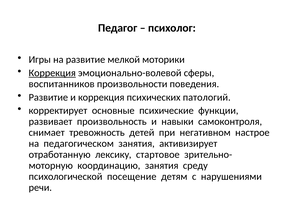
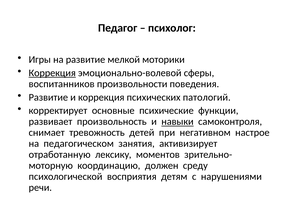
навыки underline: none -> present
стартовое: стартовое -> моментов
координацию занятия: занятия -> должен
посещение: посещение -> восприятия
